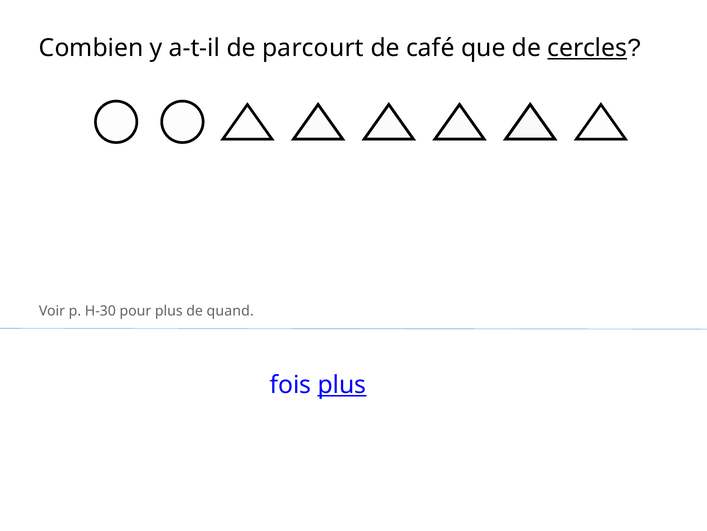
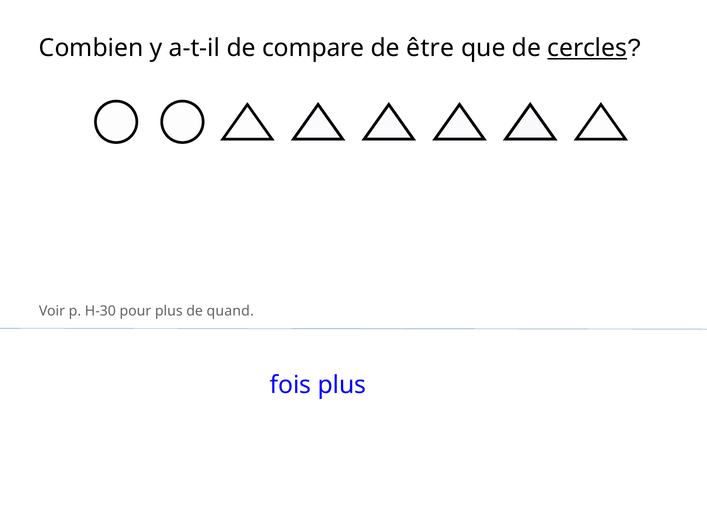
parcourt: parcourt -> compare
café: café -> être
plus at (342, 385) underline: present -> none
